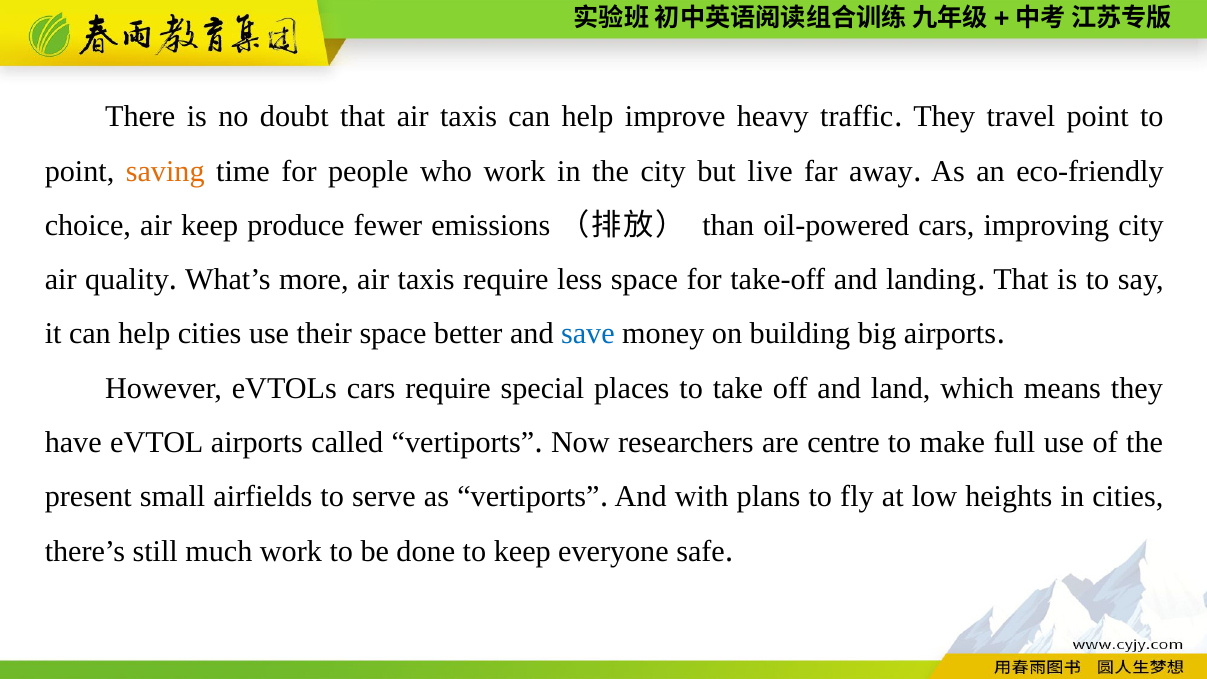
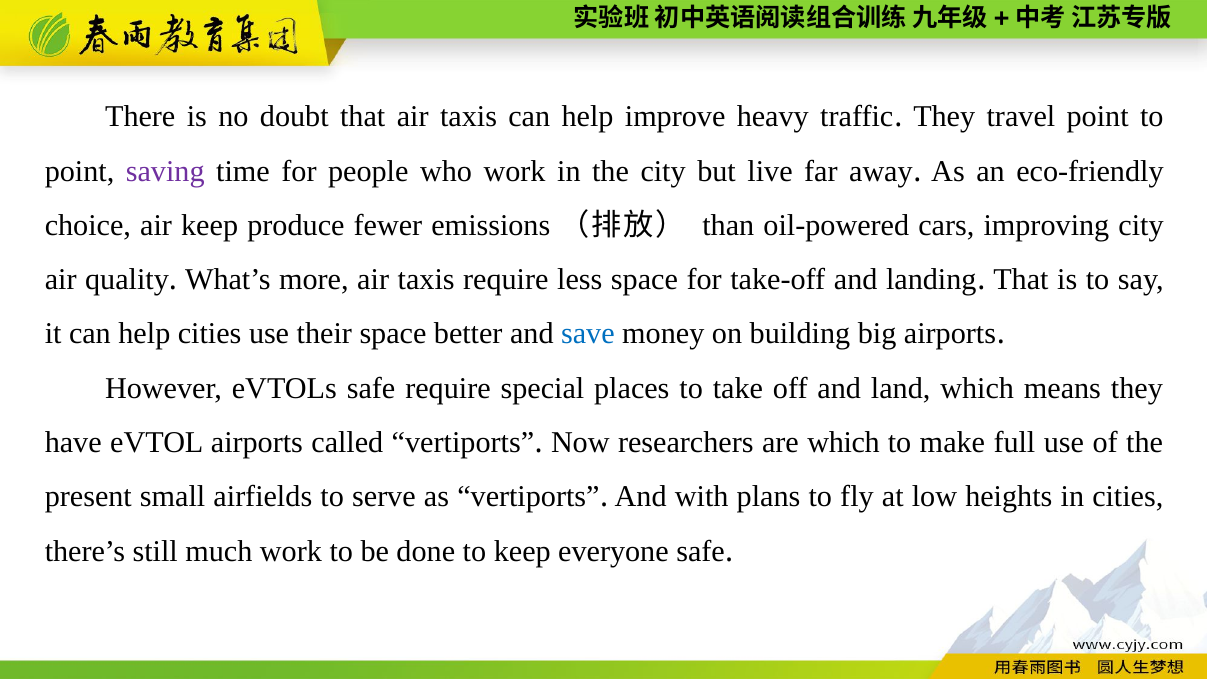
saving colour: orange -> purple
eVTOLs cars: cars -> safe
are centre: centre -> which
